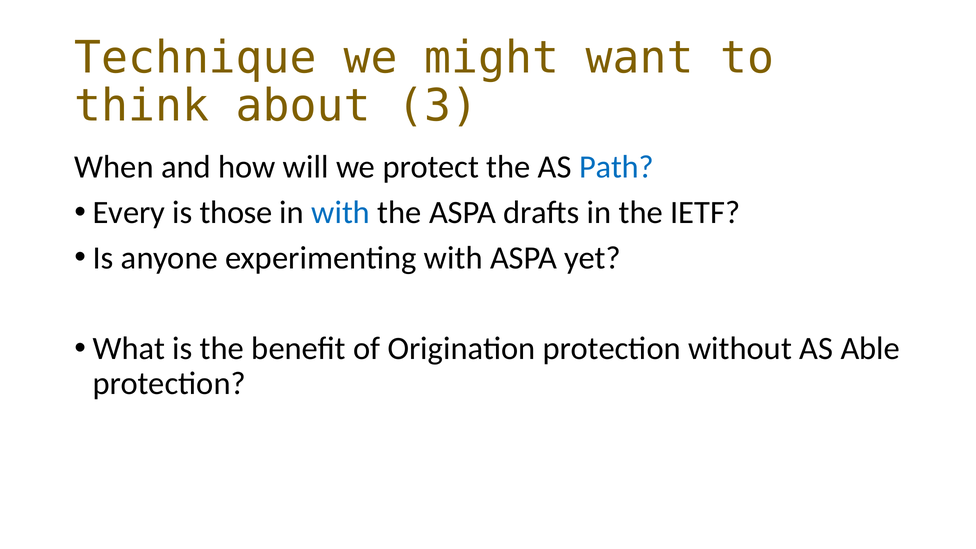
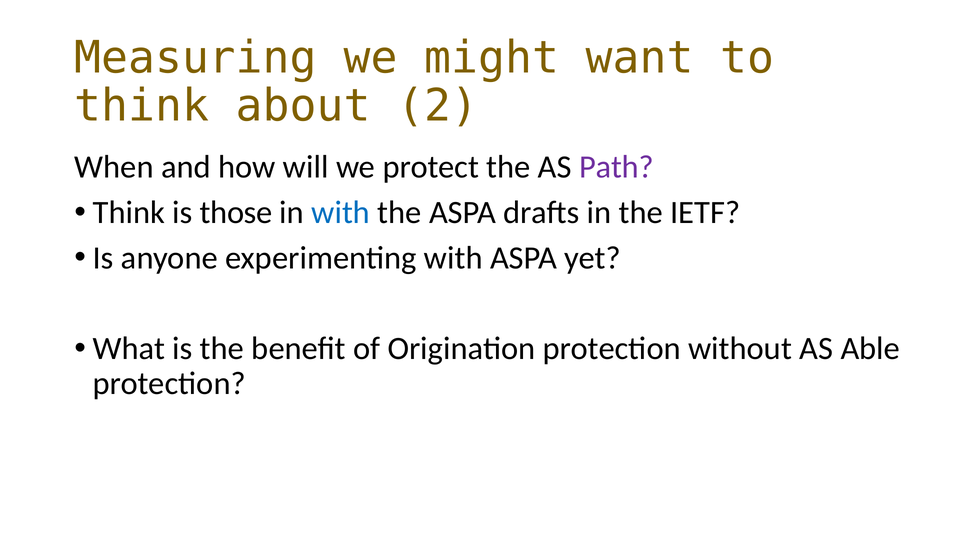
Technique: Technique -> Measuring
3: 3 -> 2
Path colour: blue -> purple
Every at (129, 213): Every -> Think
